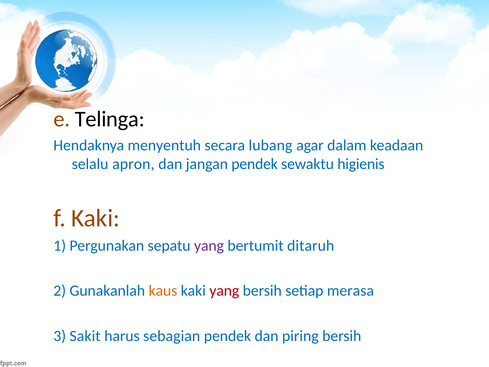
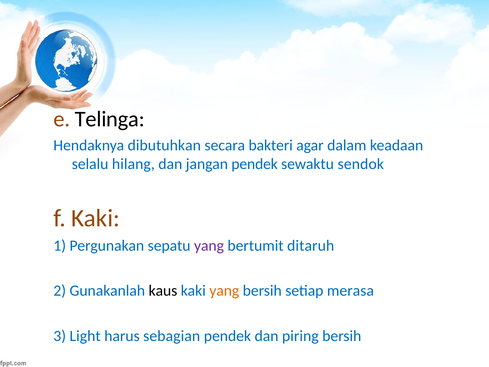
menyentuh: menyentuh -> dibutuhkan
lubang: lubang -> bakteri
apron: apron -> hilang
higienis: higienis -> sendok
kaus colour: orange -> black
yang at (224, 291) colour: red -> orange
Sakit: Sakit -> Light
